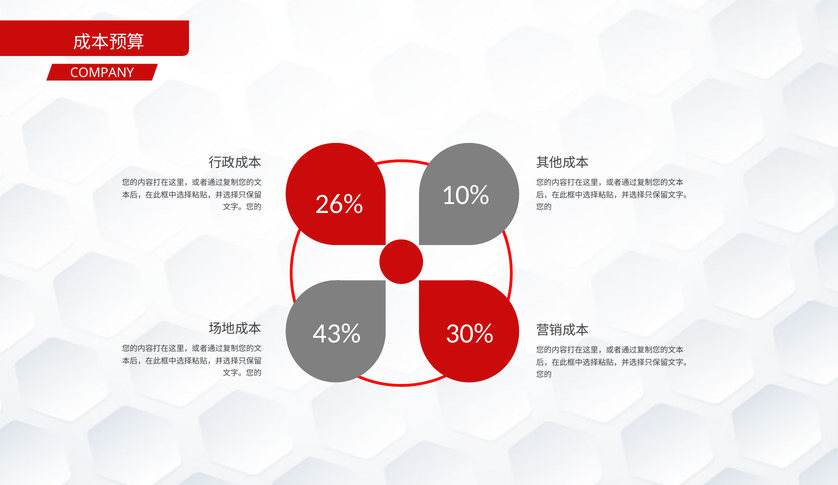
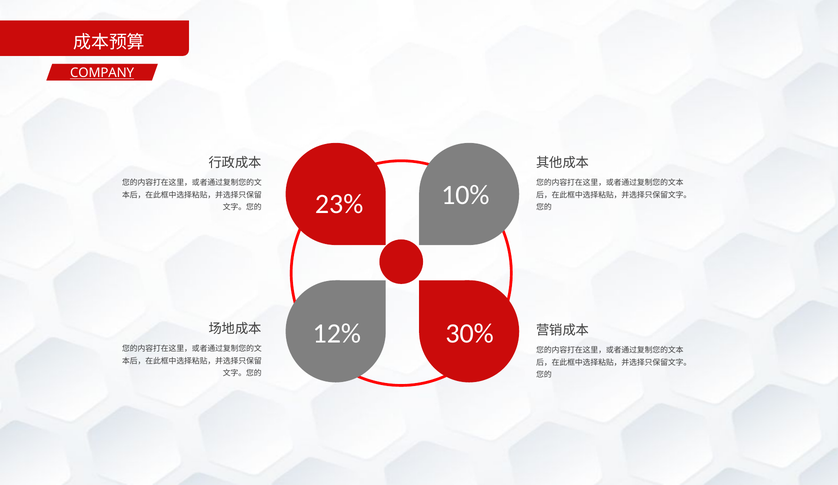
COMPANY underline: none -> present
26%: 26% -> 23%
43%: 43% -> 12%
